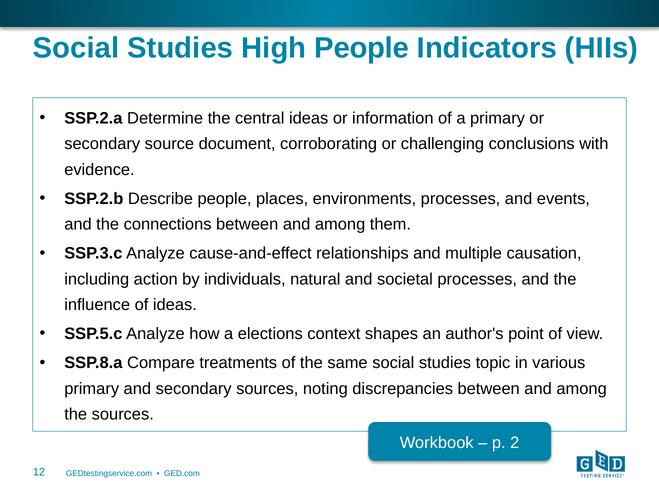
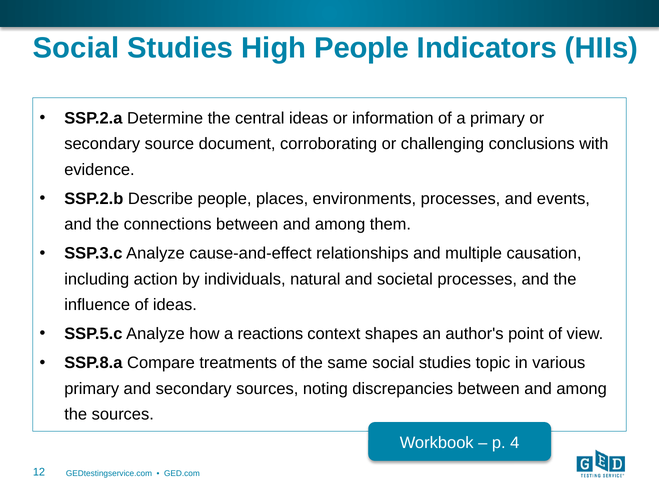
elections: elections -> reactions
2: 2 -> 4
